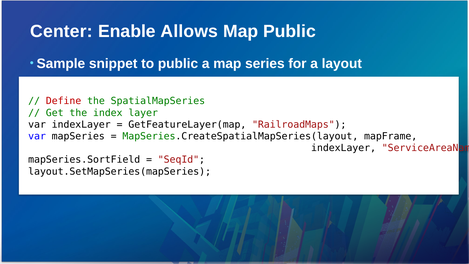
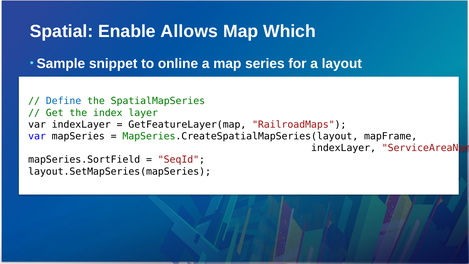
Center: Center -> Spatial
Map Public: Public -> Which
to public: public -> online
Define colour: red -> blue
